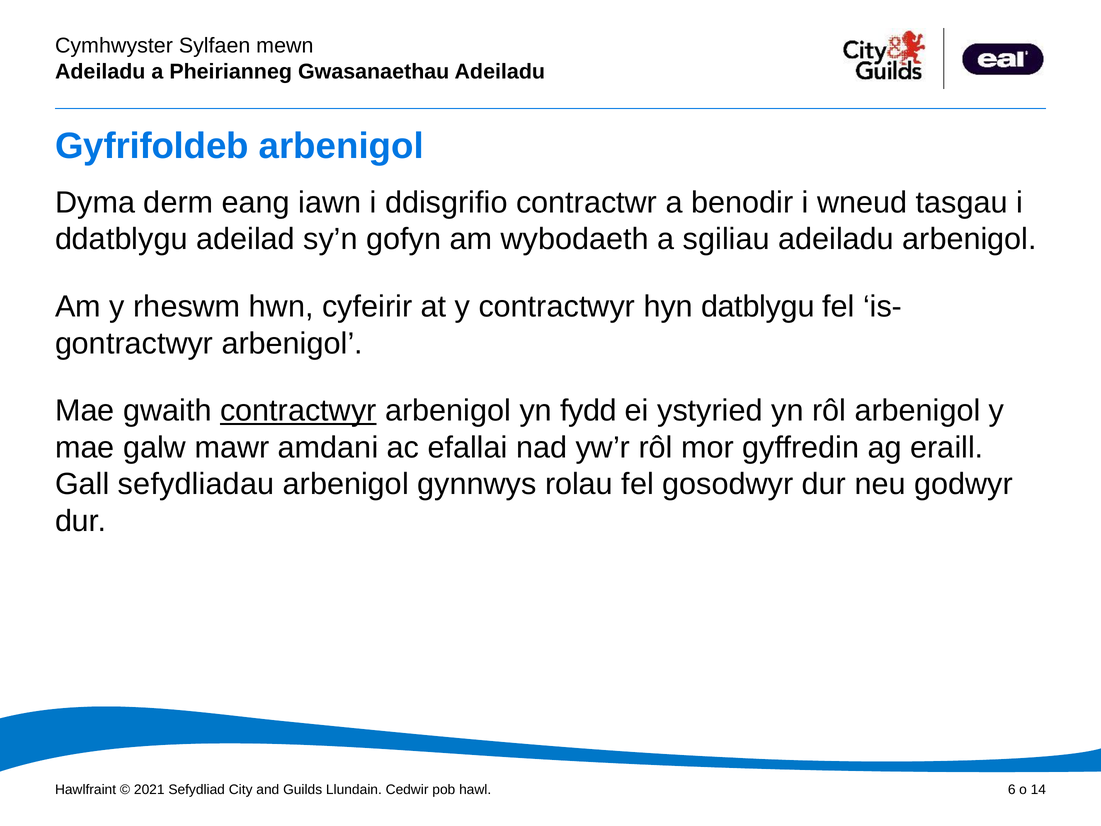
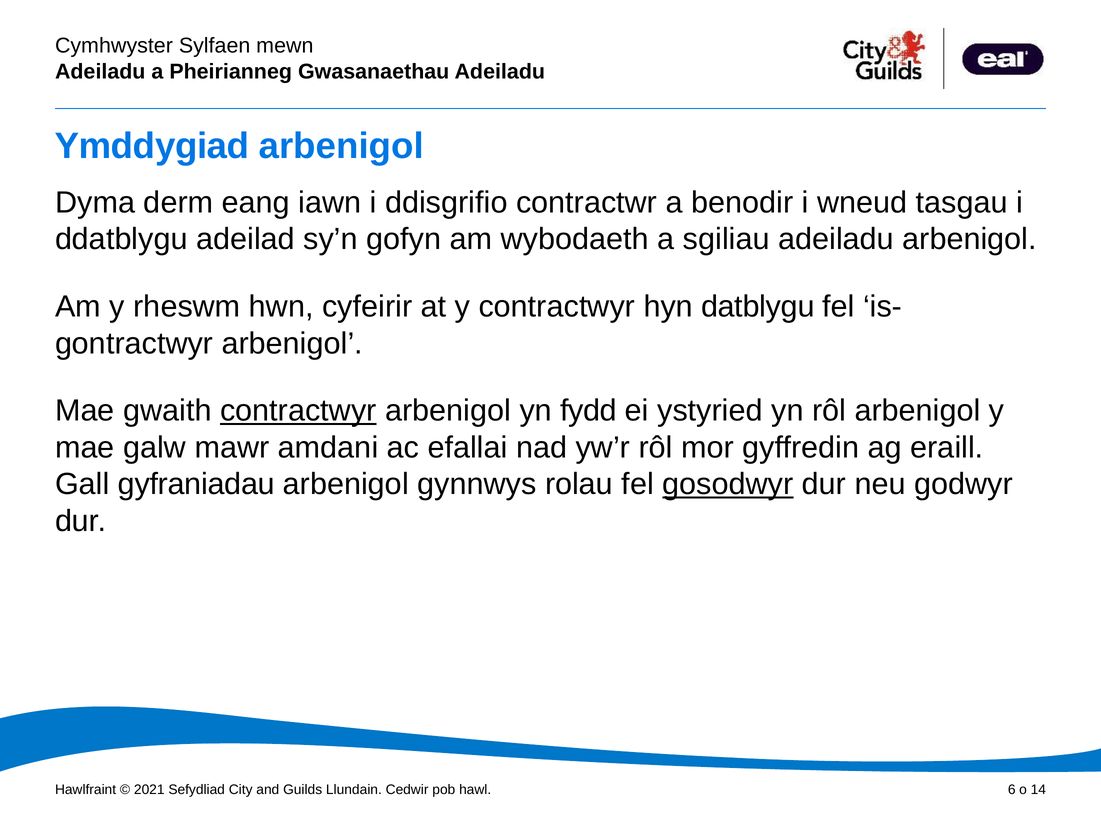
Gyfrifoldeb: Gyfrifoldeb -> Ymddygiad
sefydliadau: sefydliadau -> gyfraniadau
gosodwyr underline: none -> present
